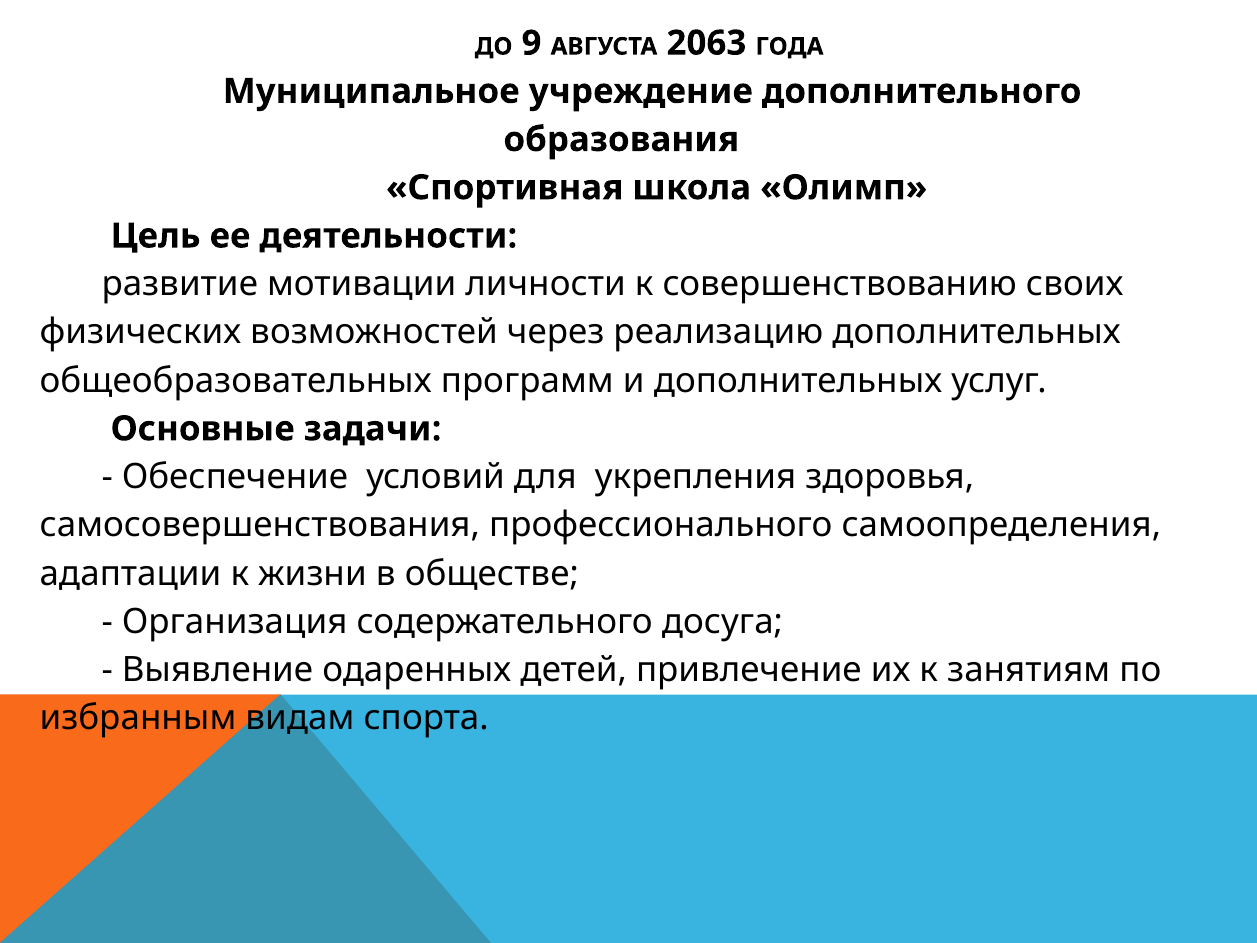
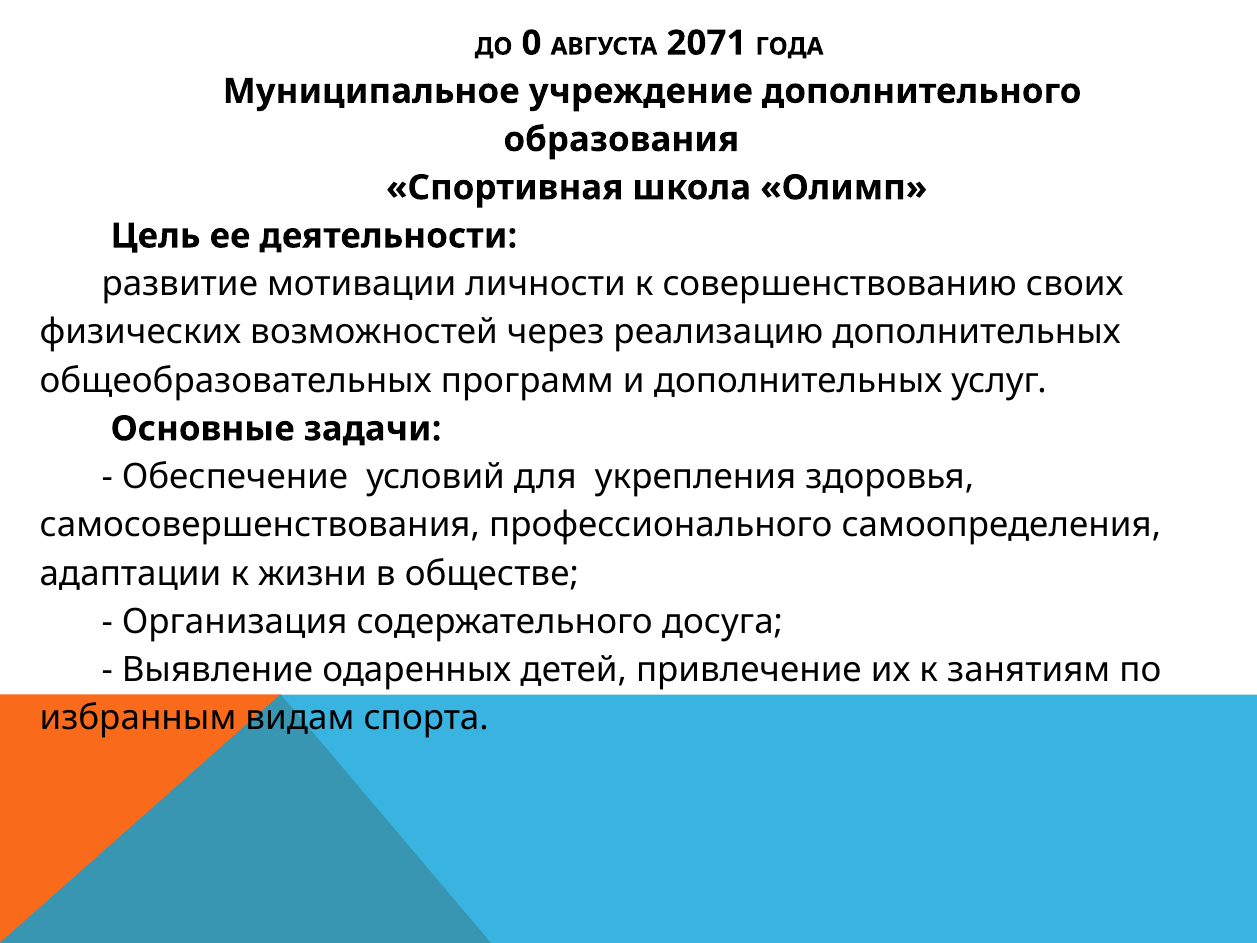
9: 9 -> 0
2063: 2063 -> 2071
